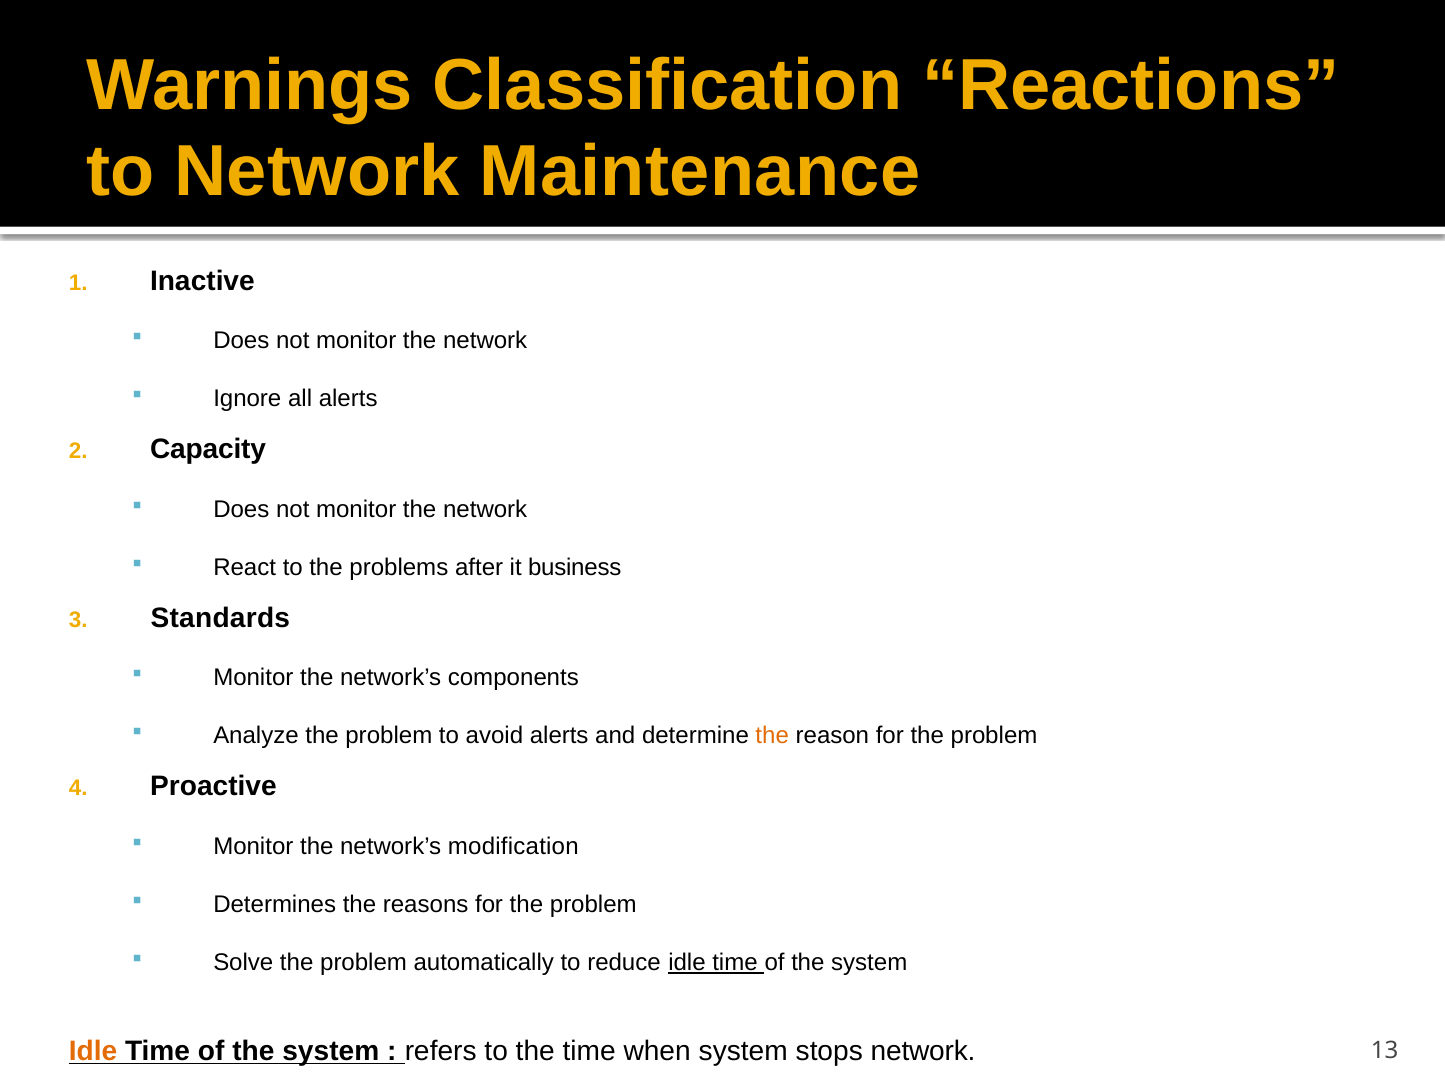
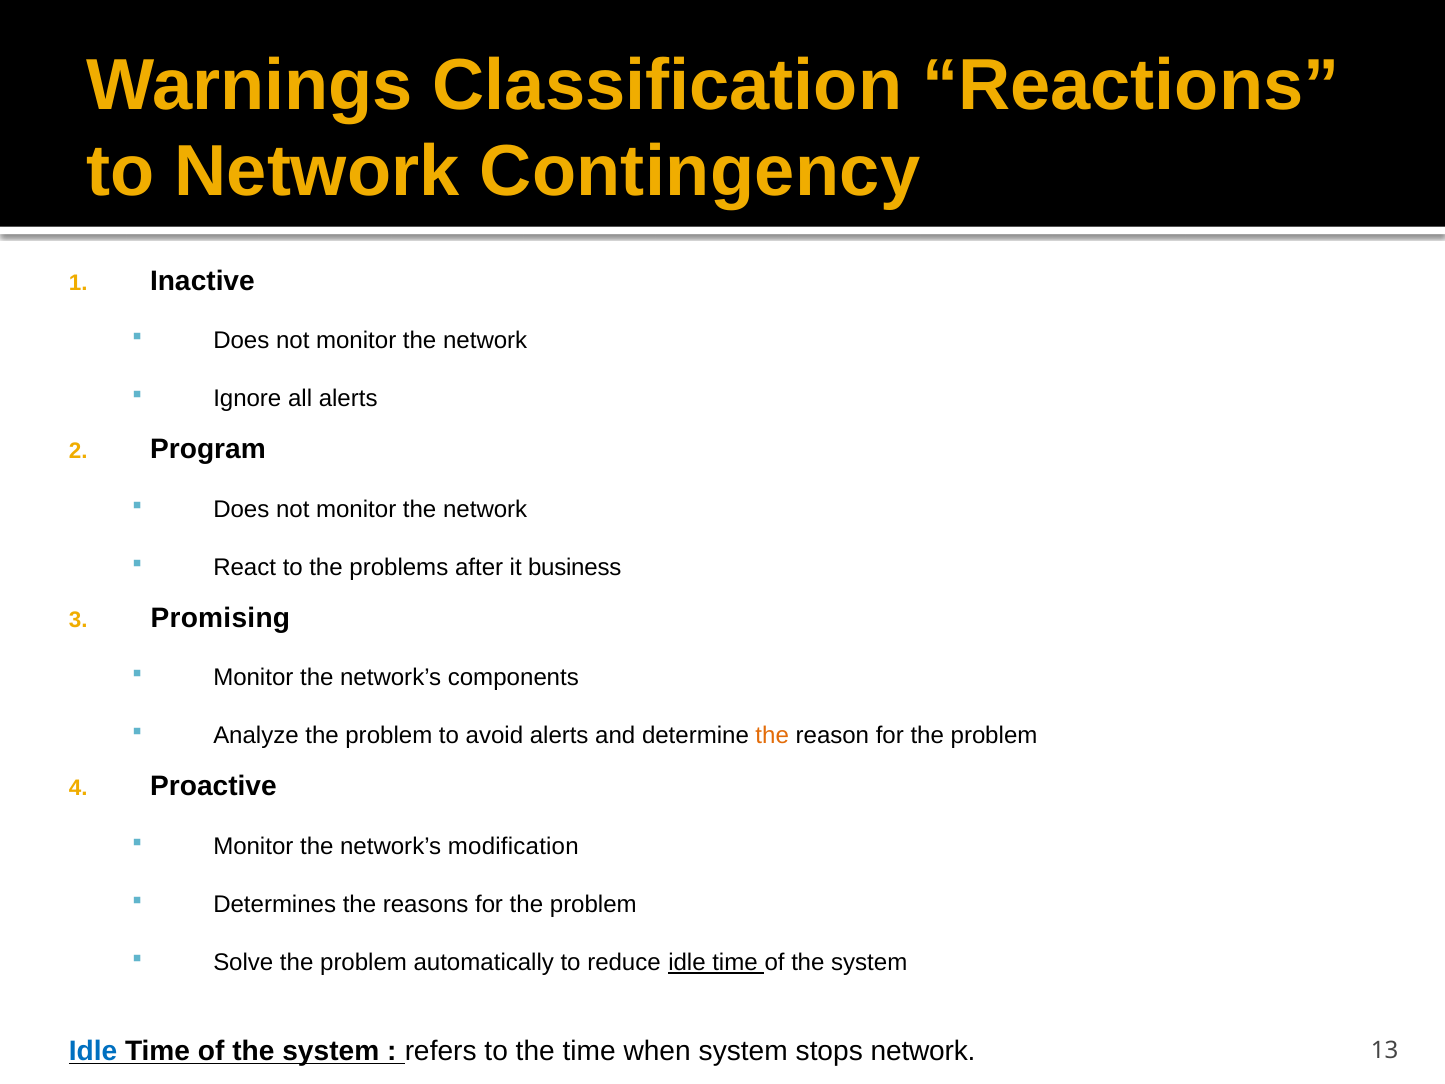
Maintenance: Maintenance -> Contingency
Capacity: Capacity -> Program
Standards: Standards -> Promising
Idle at (93, 1051) colour: orange -> blue
